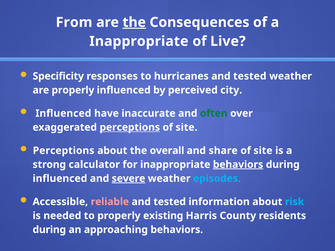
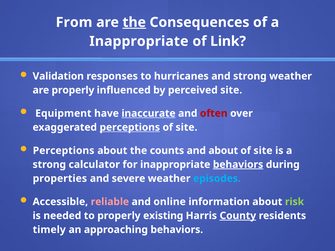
Live: Live -> Link
Specificity: Specificity -> Validation
hurricanes and tested: tested -> strong
perceived city: city -> site
Influenced at (63, 113): Influenced -> Equipment
inaccurate underline: none -> present
often colour: green -> red
overall: overall -> counts
and share: share -> about
influenced at (60, 179): influenced -> properties
severe underline: present -> none
tested at (170, 202): tested -> online
risk colour: light blue -> light green
County underline: none -> present
during at (49, 230): during -> timely
